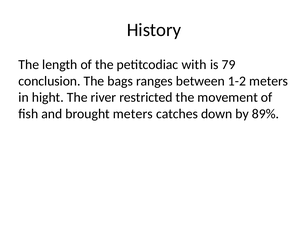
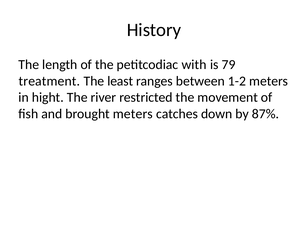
conclusion: conclusion -> treatment
bags: bags -> least
89%: 89% -> 87%
